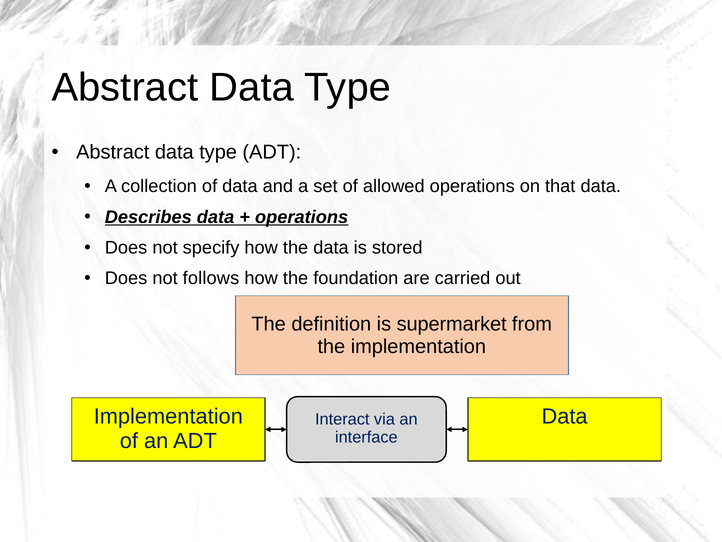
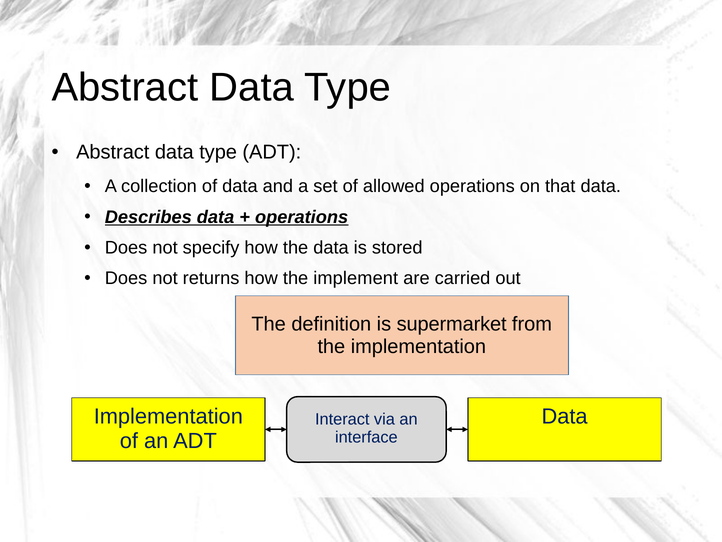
follows: follows -> returns
foundation: foundation -> implement
